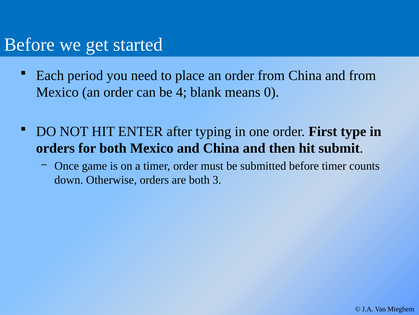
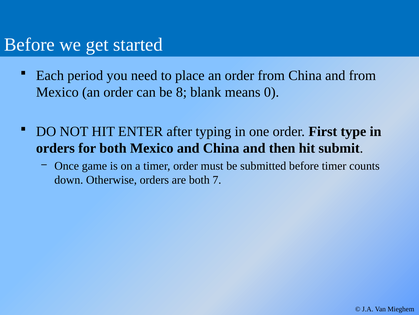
4: 4 -> 8
3: 3 -> 7
